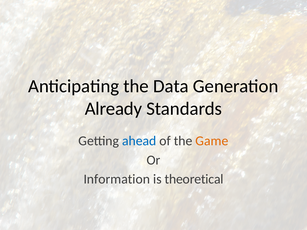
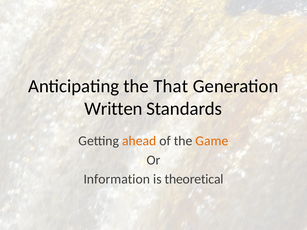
Data: Data -> That
Already: Already -> Written
ahead colour: blue -> orange
